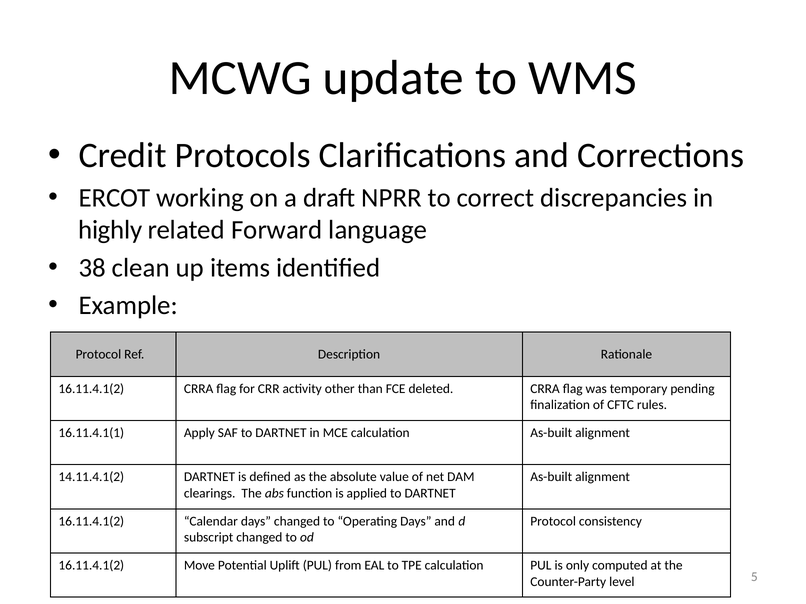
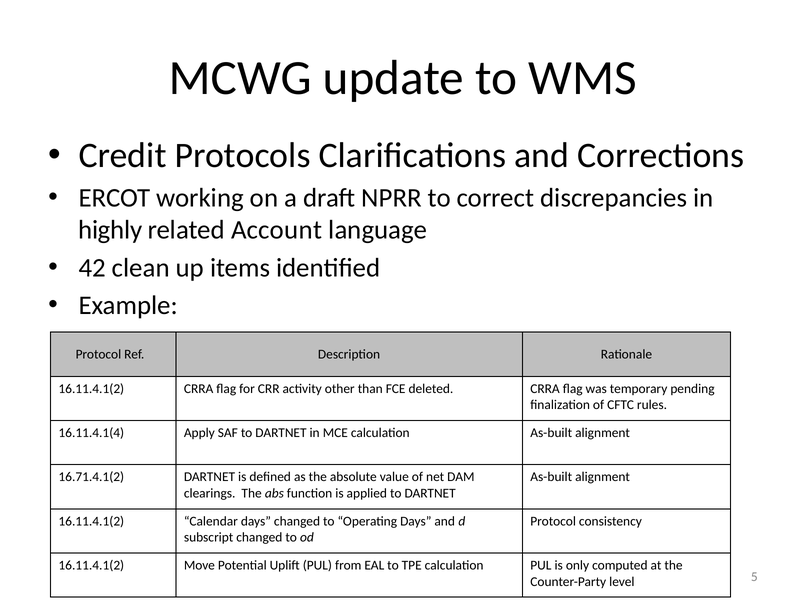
Forward: Forward -> Account
38: 38 -> 42
16.11.4.1(1: 16.11.4.1(1 -> 16.11.4.1(4
14.11.4.1(2: 14.11.4.1(2 -> 16.71.4.1(2
